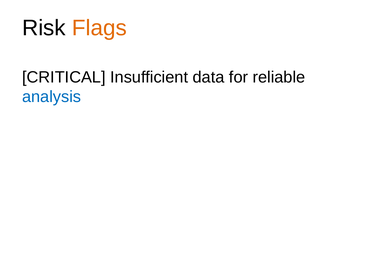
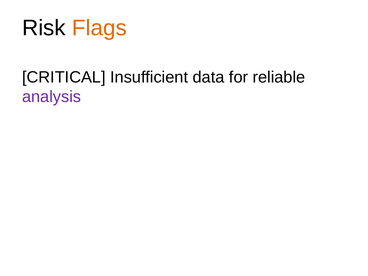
analysis colour: blue -> purple
